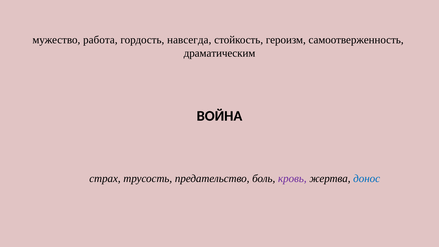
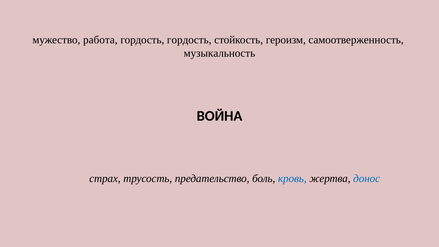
гордость навсегда: навсегда -> гордость
драматическим: драматическим -> музыкальность
кровь colour: purple -> blue
